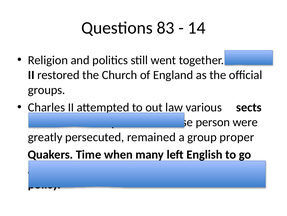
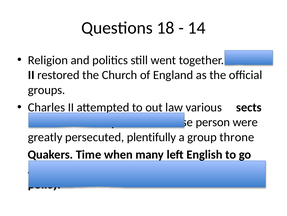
83: 83 -> 18
remained: remained -> plentifully
proper: proper -> throne
